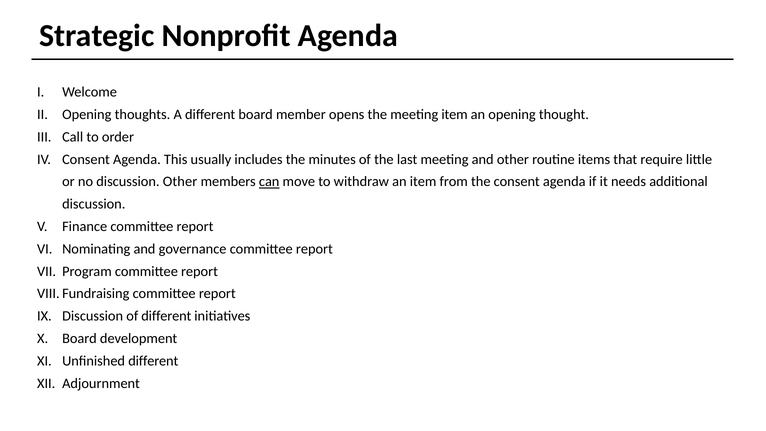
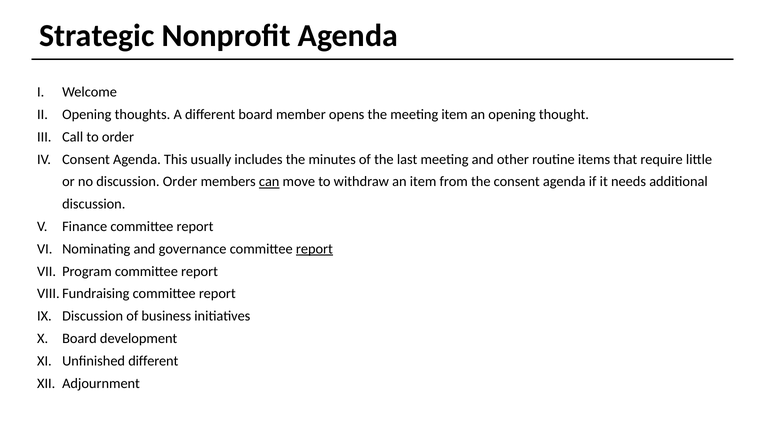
discussion Other: Other -> Order
report at (314, 249) underline: none -> present
of different: different -> business
